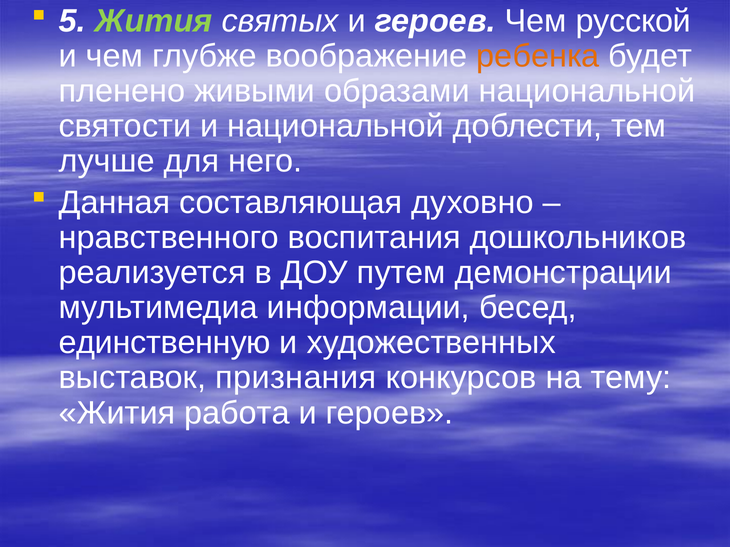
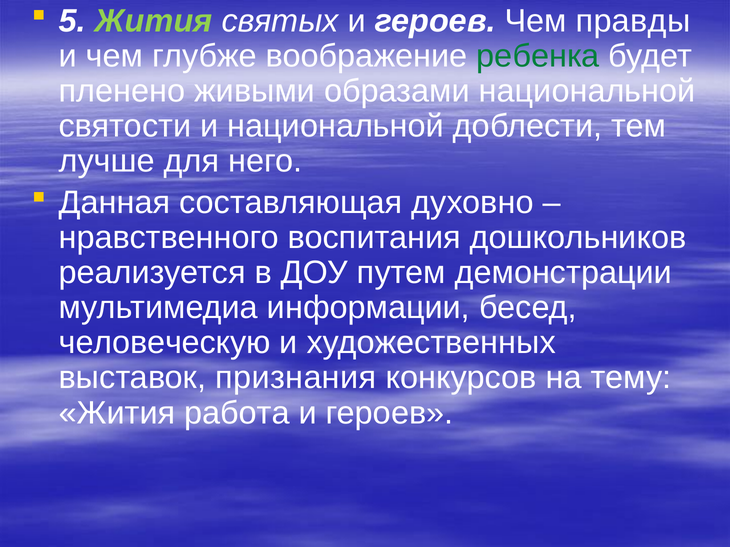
русской: русской -> правды
ребенка colour: orange -> green
единственную: единственную -> человеческую
